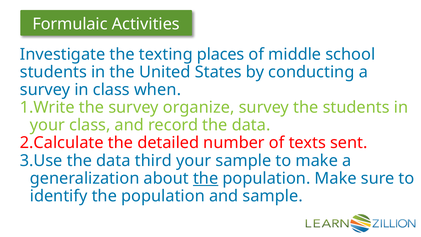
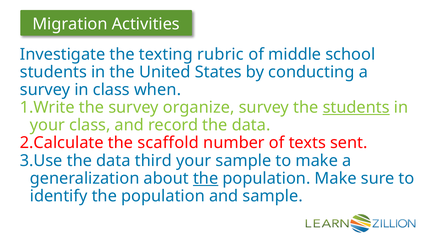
Formulaic: Formulaic -> Migration
places: places -> rubric
students at (356, 107) underline: none -> present
detailed: detailed -> scaffold
